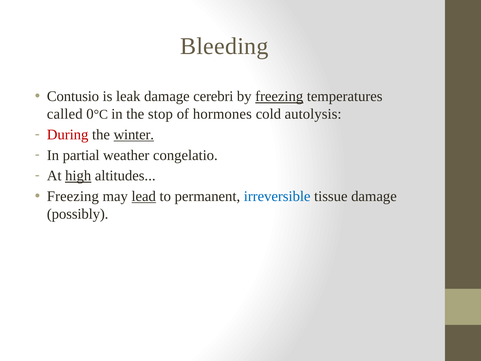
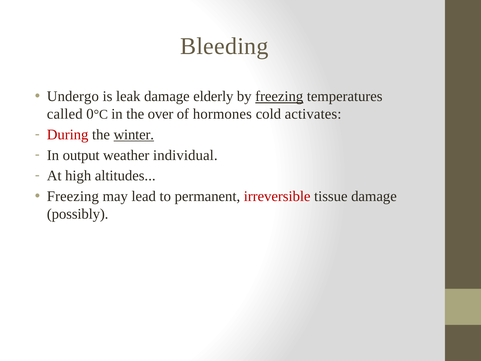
Contusio: Contusio -> Undergo
cerebri: cerebri -> elderly
stop: stop -> over
autolysis: autolysis -> activates
partial: partial -> output
congelatio: congelatio -> individual
high underline: present -> none
lead underline: present -> none
irreversible colour: blue -> red
